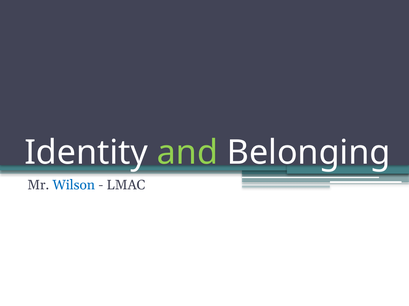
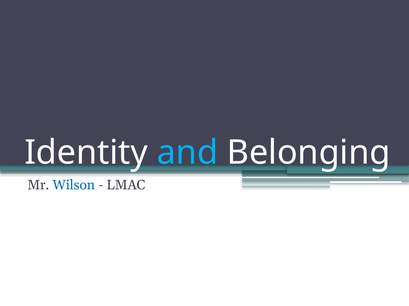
and colour: light green -> light blue
